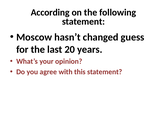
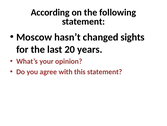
guess: guess -> sights
